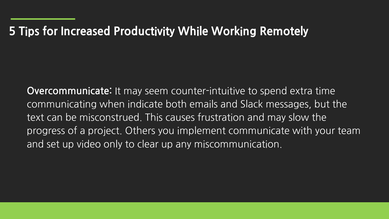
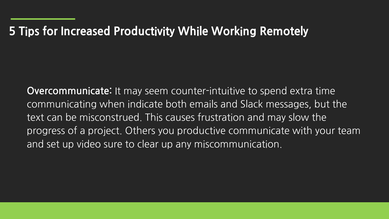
implement: implement -> productive
only: only -> sure
